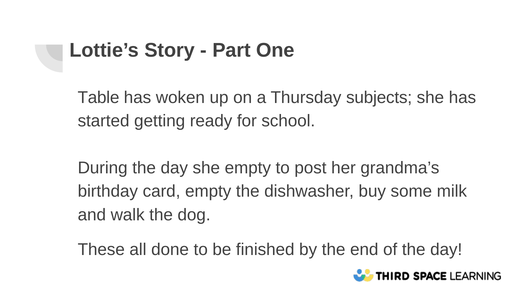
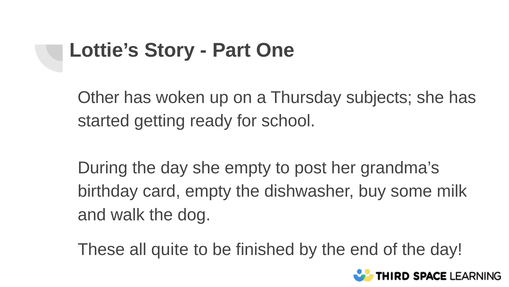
Table: Table -> Other
done: done -> quite
